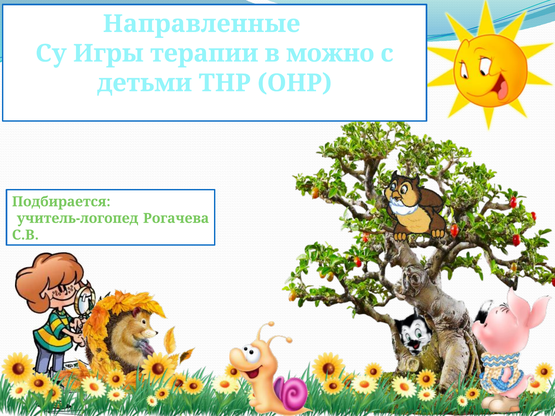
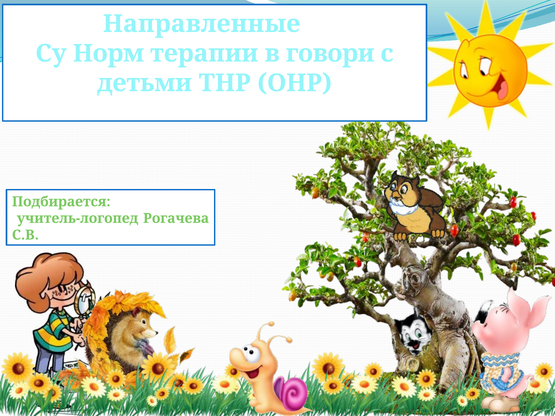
Игры: Игры -> Норм
можно: можно -> говори
